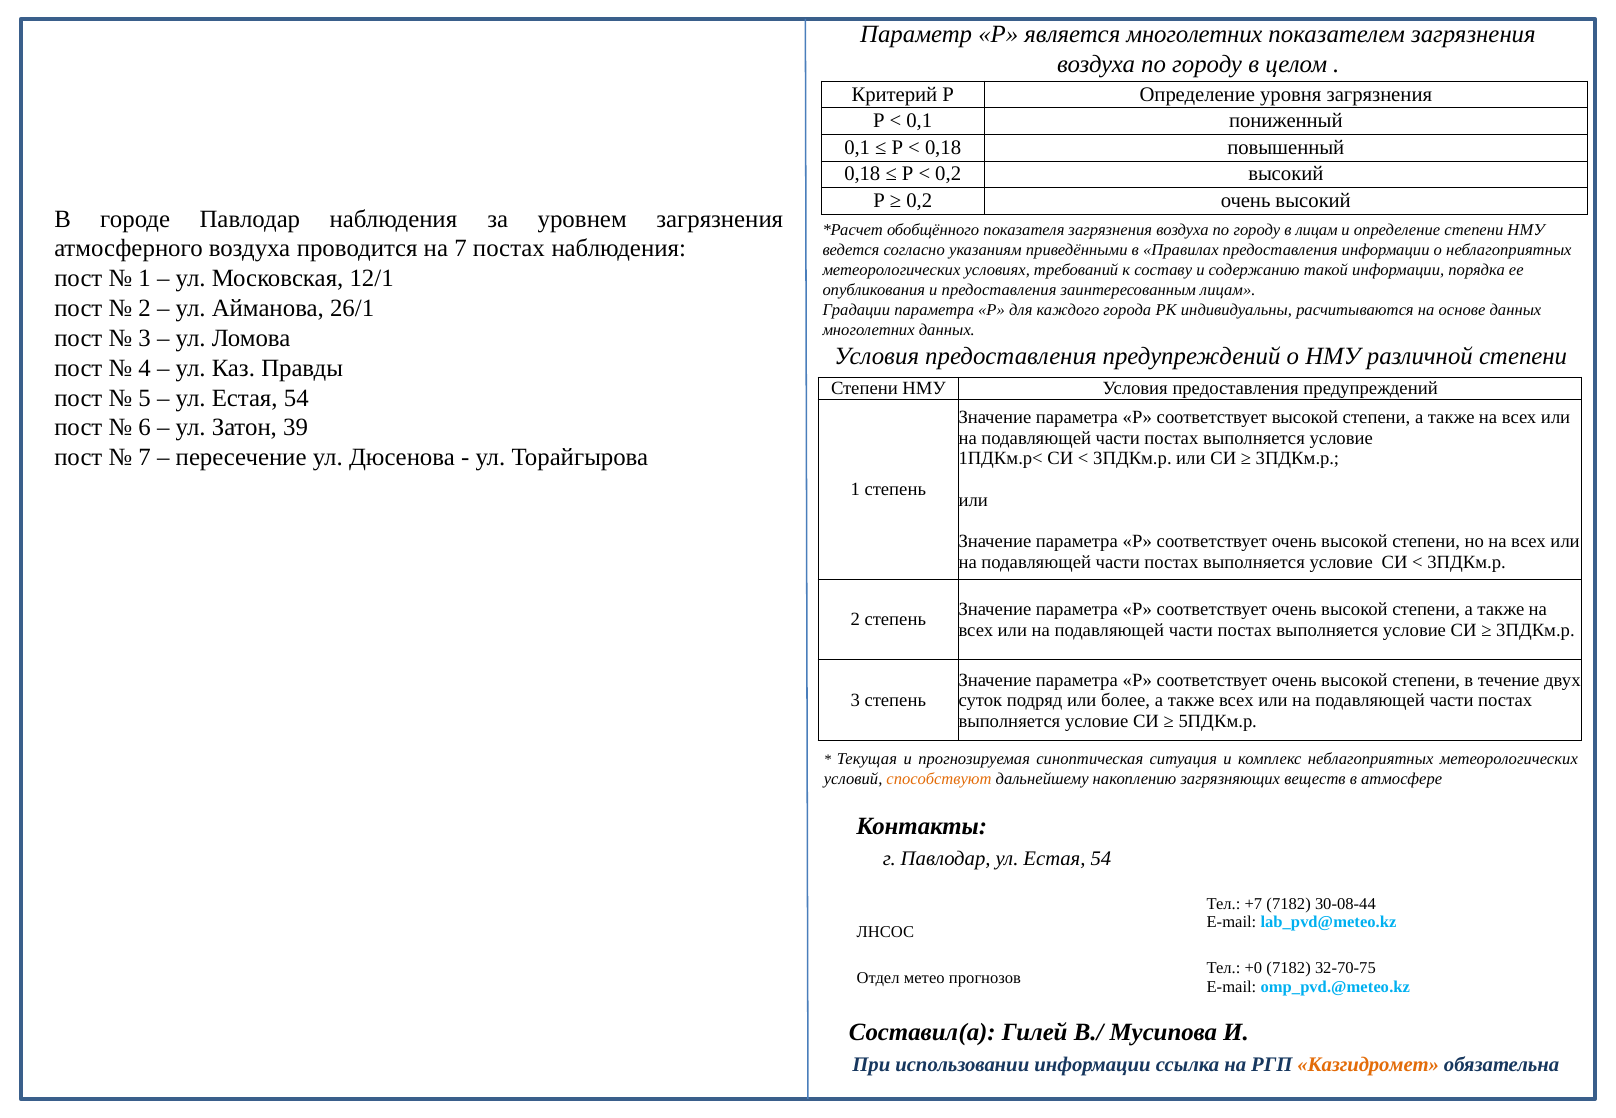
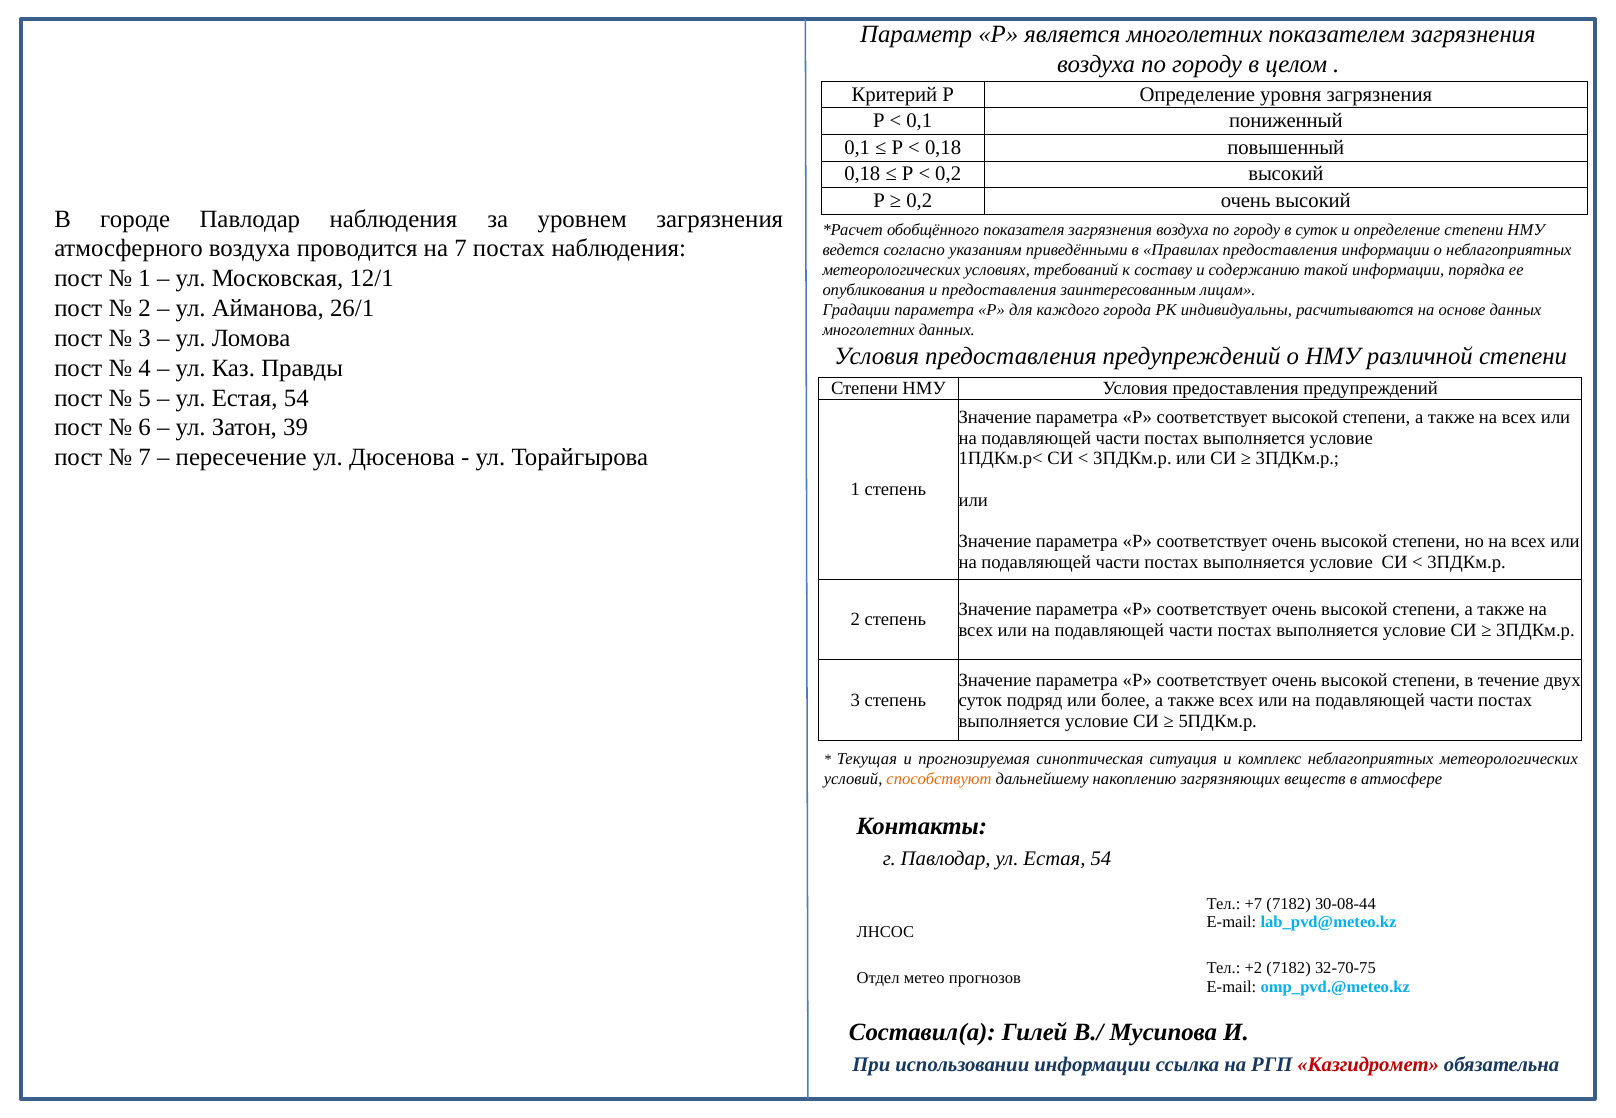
в лицам: лицам -> суток
+0: +0 -> +2
Казгидромет colour: orange -> red
